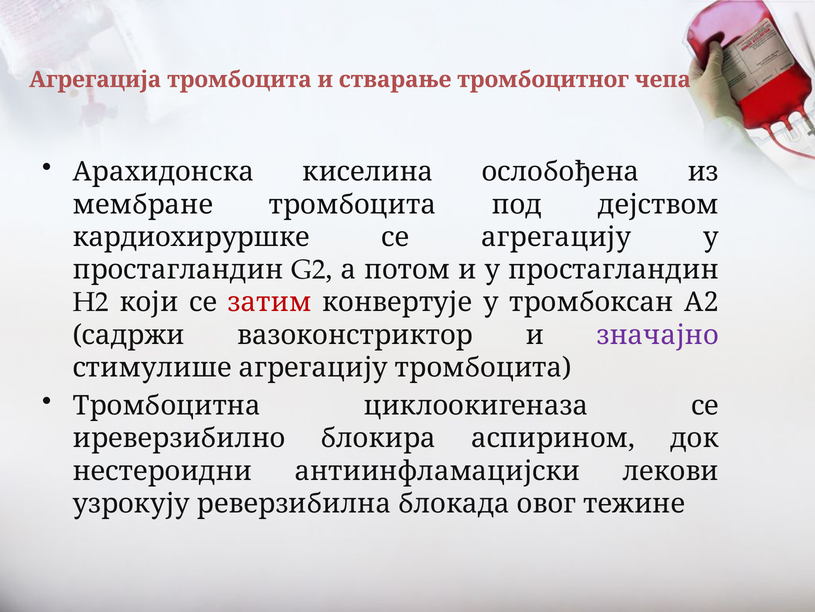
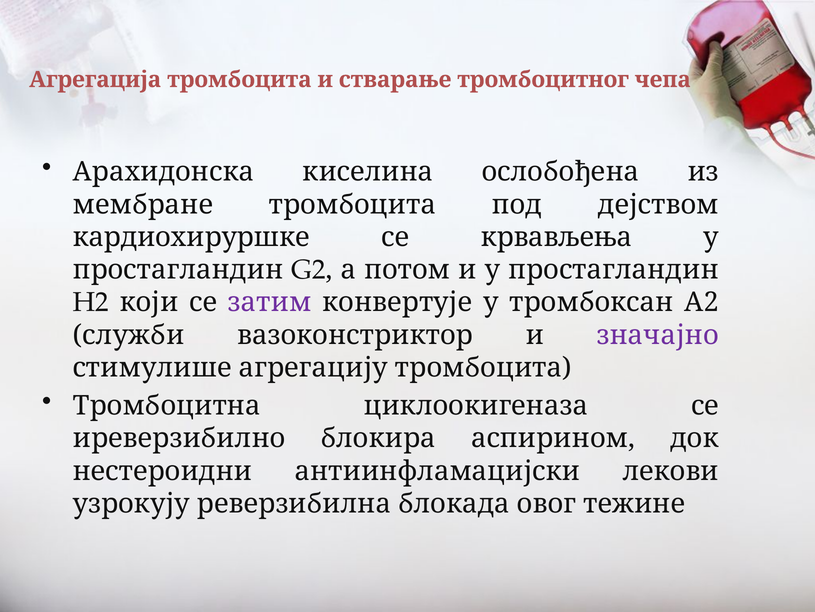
се агрегацију: агрегацију -> крвављења
затим colour: red -> purple
садржи: садржи -> служби
